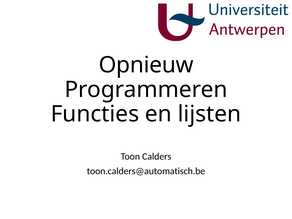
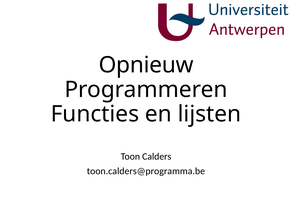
toon.calders@automatisch.be: toon.calders@automatisch.be -> toon.calders@programma.be
